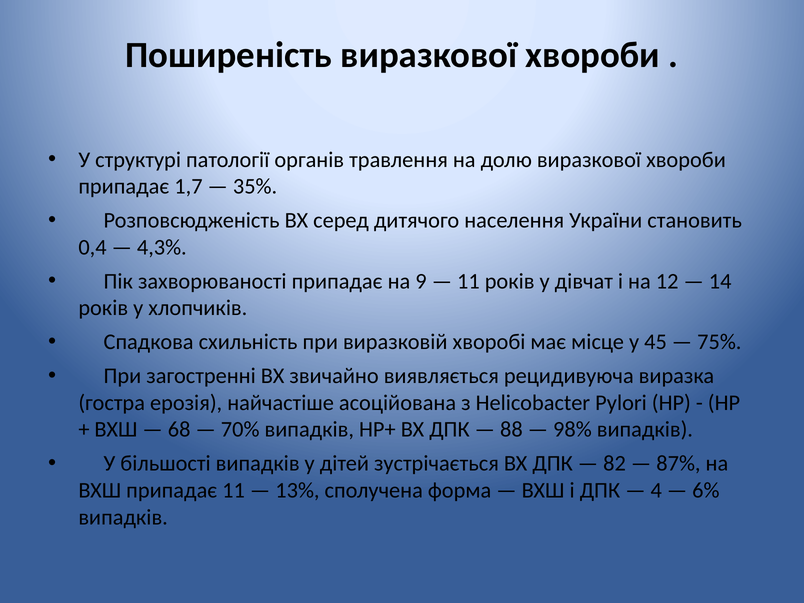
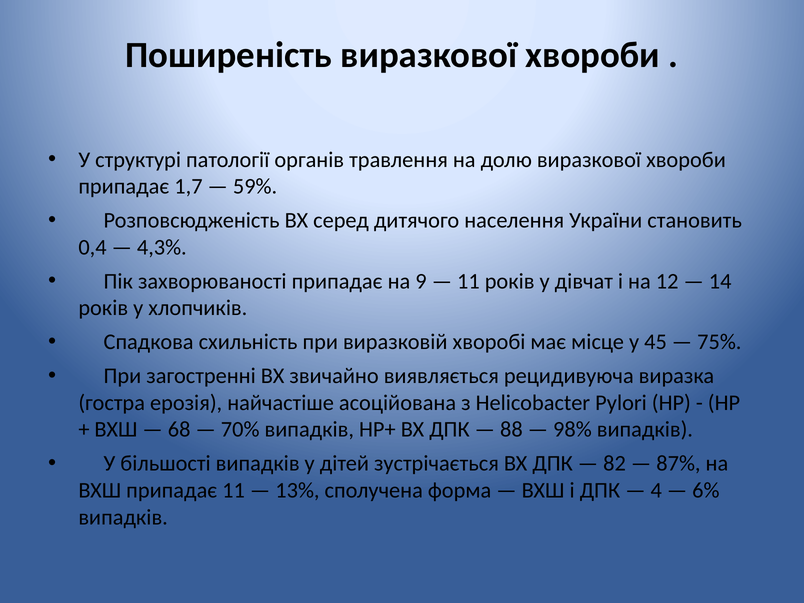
35%: 35% -> 59%
